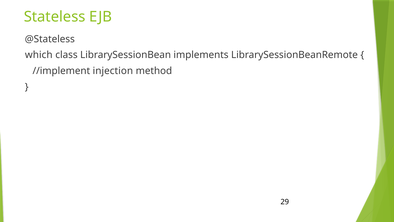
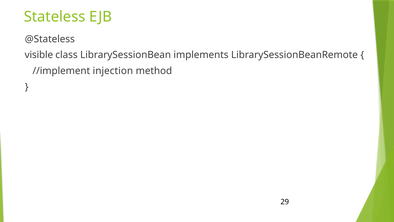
which: which -> visible
